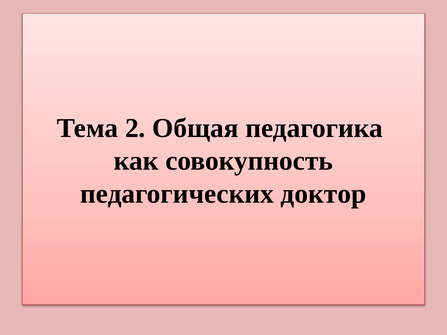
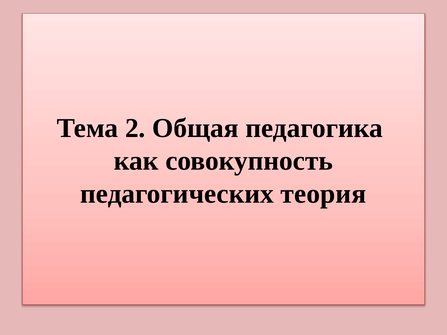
доктор: доктор -> теория
